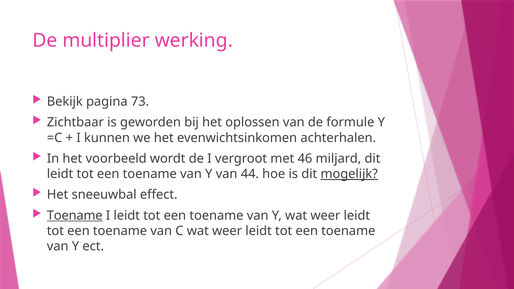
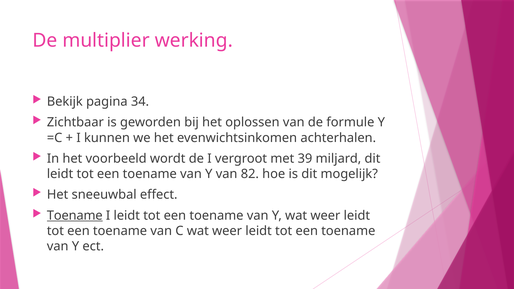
73: 73 -> 34
46: 46 -> 39
44: 44 -> 82
mogelijk underline: present -> none
